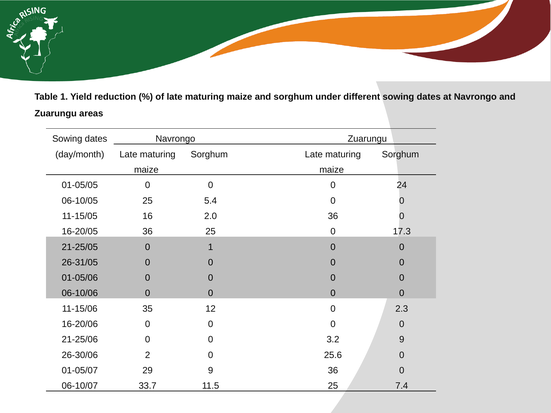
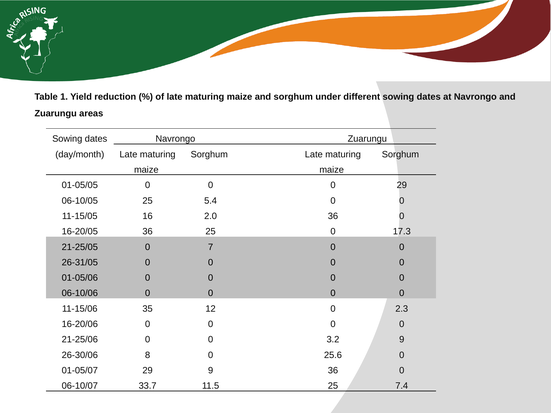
0 24: 24 -> 29
0 1: 1 -> 7
2: 2 -> 8
